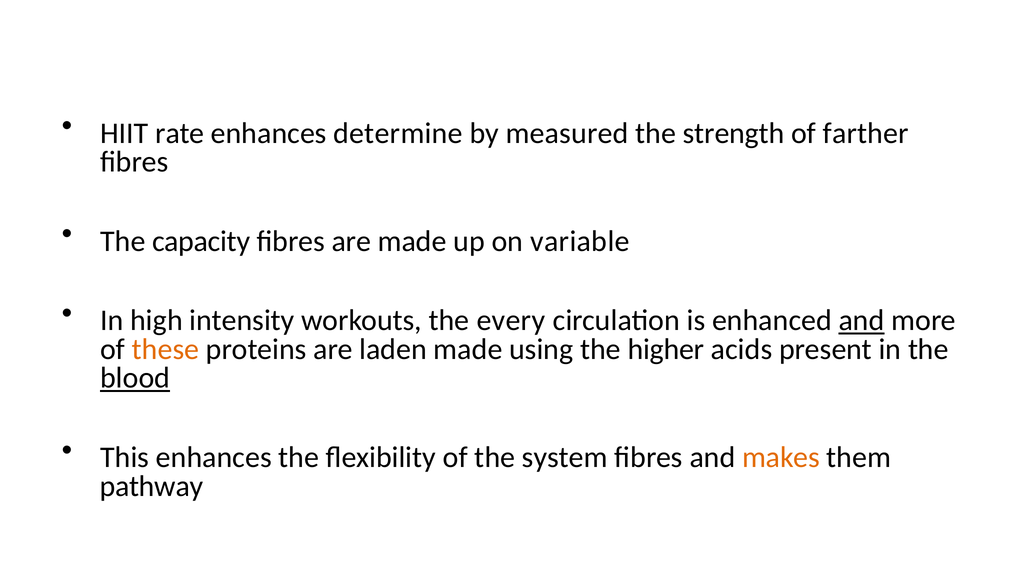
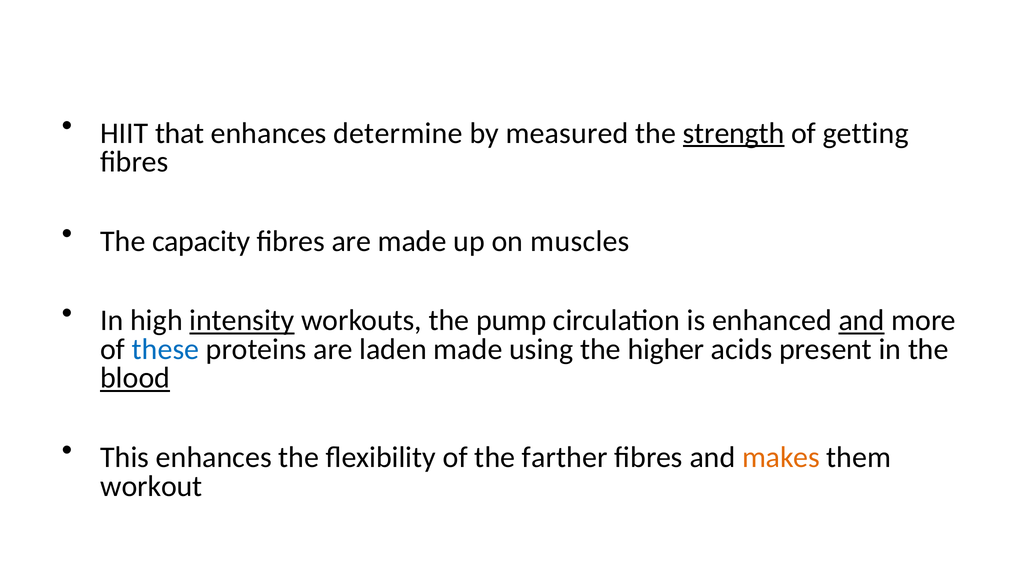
rate: rate -> that
strength underline: none -> present
farther: farther -> getting
variable: variable -> muscles
intensity underline: none -> present
every: every -> pump
these colour: orange -> blue
system: system -> farther
pathway: pathway -> workout
